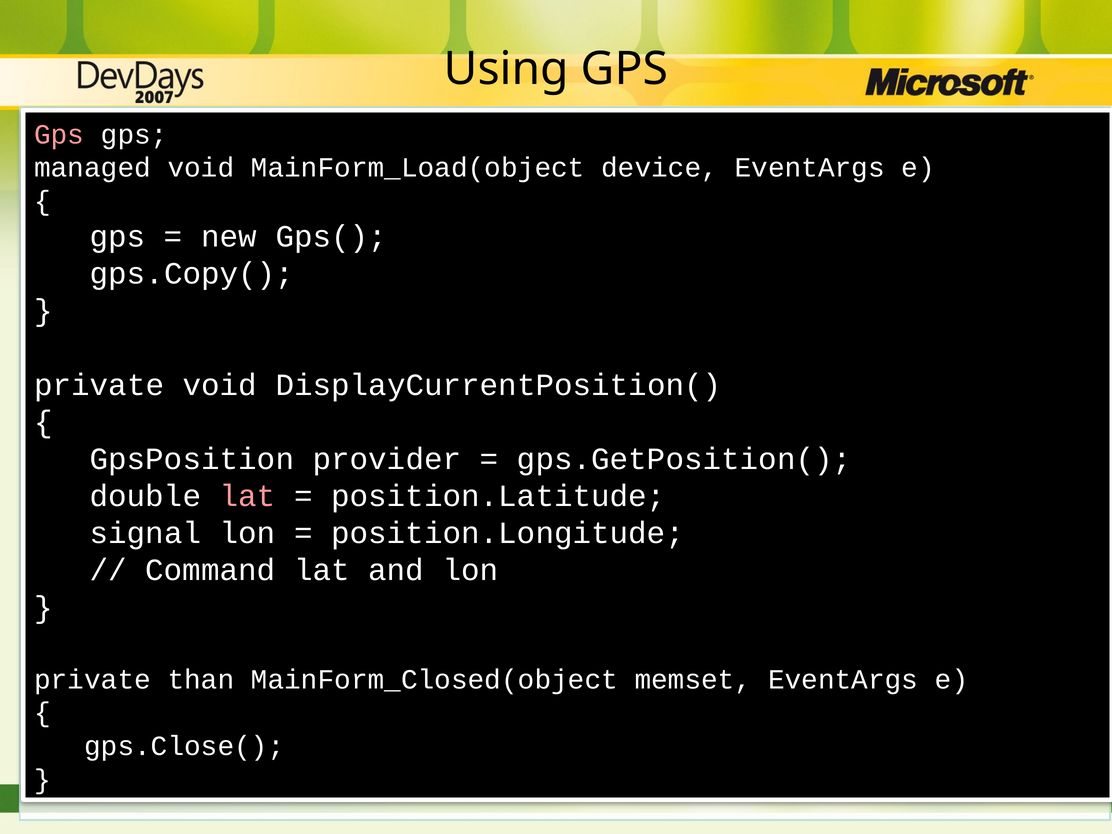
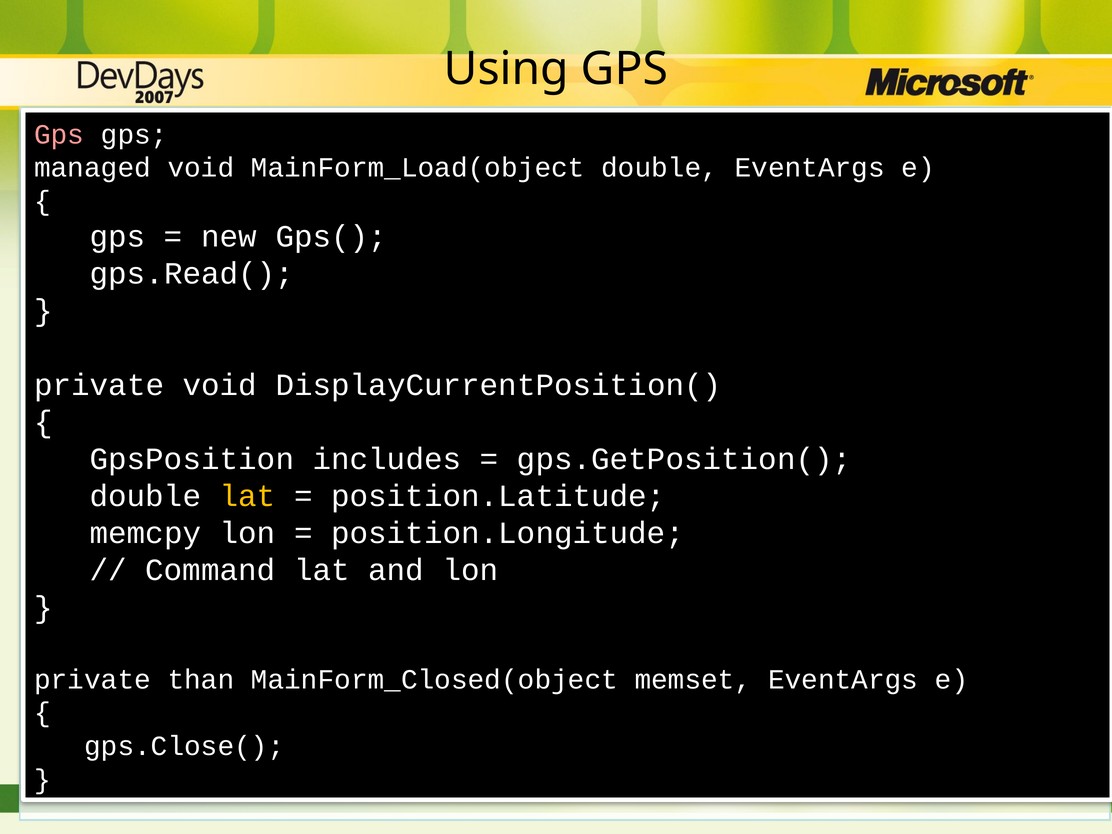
MainForm_Load(object device: device -> double
gps.Copy(: gps.Copy( -> gps.Read(
provider: provider -> includes
lat at (248, 496) colour: pink -> yellow
signal: signal -> memcpy
